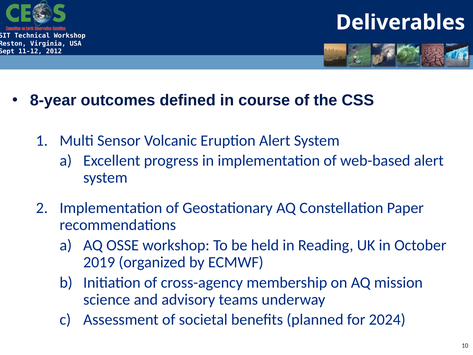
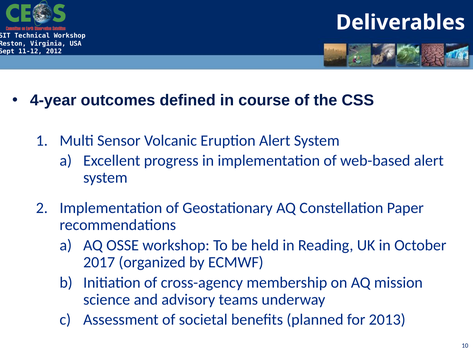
8-year: 8-year -> 4-year
2019: 2019 -> 2017
2024: 2024 -> 2013
